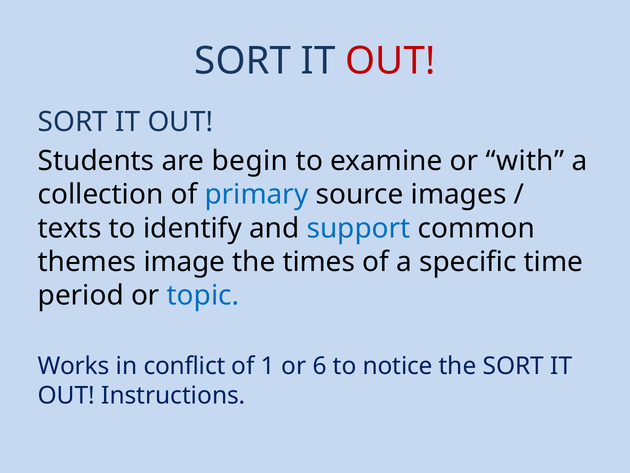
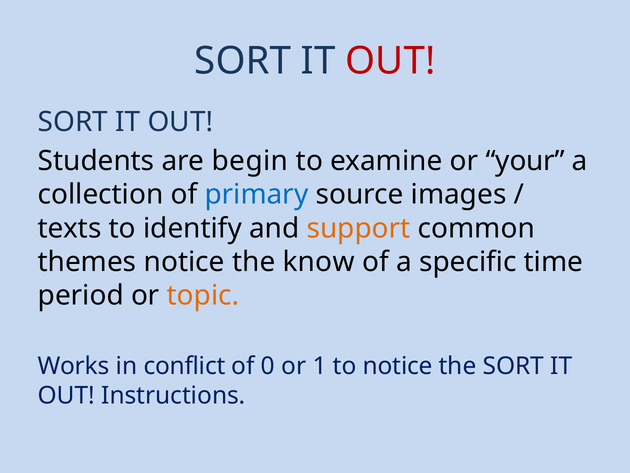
with: with -> your
support colour: blue -> orange
themes image: image -> notice
times: times -> know
topic colour: blue -> orange
1: 1 -> 0
6: 6 -> 1
